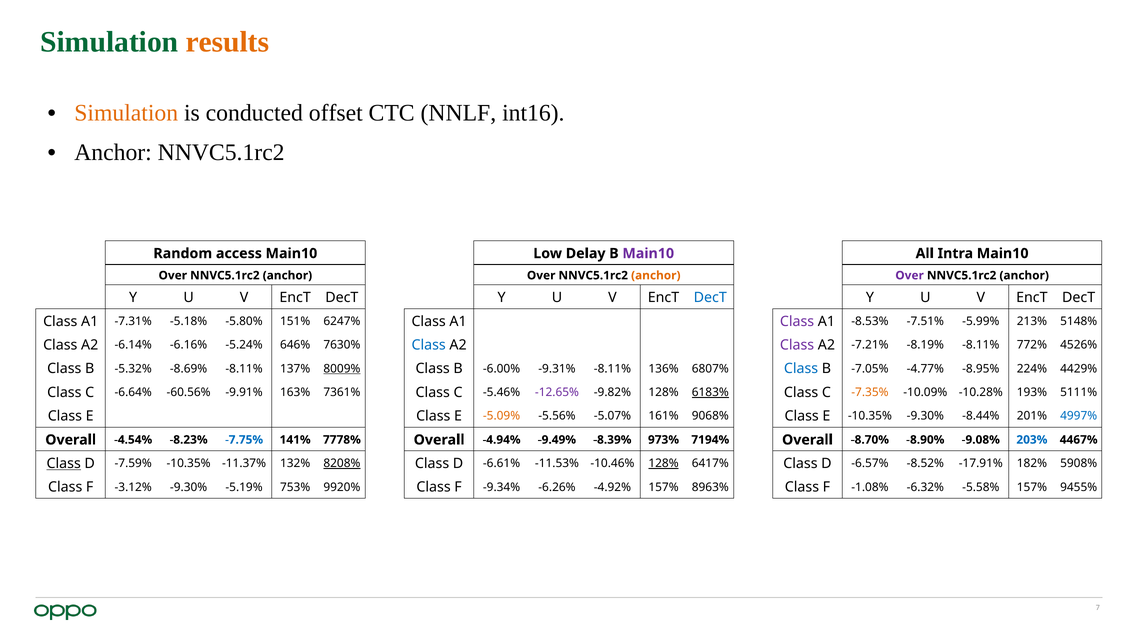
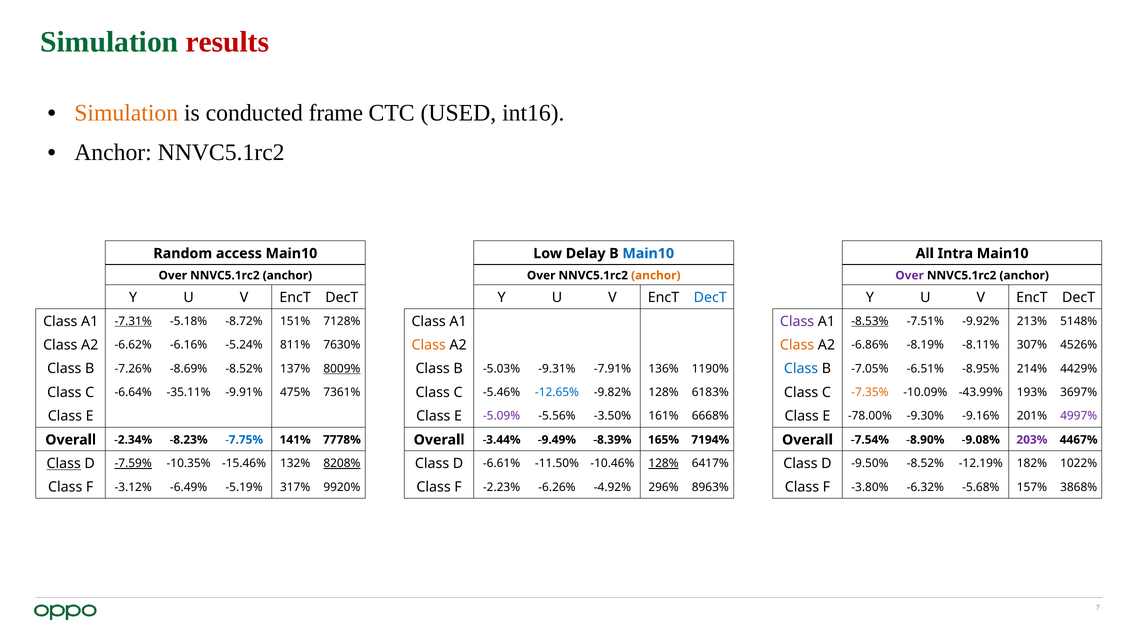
results colour: orange -> red
offset: offset -> frame
NNLF: NNLF -> USED
Main10 at (648, 254) colour: purple -> blue
-7.31% underline: none -> present
-5.80%: -5.80% -> -8.72%
6247%: 6247% -> 7128%
-8.53% underline: none -> present
-5.99%: -5.99% -> -9.92%
-6.14%: -6.14% -> -6.62%
646%: 646% -> 811%
Class at (429, 345) colour: blue -> orange
Class at (797, 345) colour: purple -> orange
-7.21%: -7.21% -> -6.86%
772%: 772% -> 307%
-5.32%: -5.32% -> -7.26%
-8.69% -8.11%: -8.11% -> -8.52%
-6.00%: -6.00% -> -5.03%
-9.31% -8.11%: -8.11% -> -7.91%
6807%: 6807% -> 1190%
-4.77%: -4.77% -> -6.51%
224%: 224% -> 214%
-60.56%: -60.56% -> -35.11%
163%: 163% -> 475%
-12.65% colour: purple -> blue
6183% underline: present -> none
-10.28%: -10.28% -> -43.99%
5111%: 5111% -> 3697%
-5.09% colour: orange -> purple
-5.07%: -5.07% -> -3.50%
9068%: 9068% -> 6668%
E -10.35%: -10.35% -> -78.00%
-8.44%: -8.44% -> -9.16%
4997% colour: blue -> purple
-4.54%: -4.54% -> -2.34%
-4.94%: -4.94% -> -3.44%
973%: 973% -> 165%
-8.70%: -8.70% -> -7.54%
203% colour: blue -> purple
-7.59% underline: none -> present
-11.37%: -11.37% -> -15.46%
-11.53%: -11.53% -> -11.50%
-6.57%: -6.57% -> -9.50%
-17.91%: -17.91% -> -12.19%
5908%: 5908% -> 1022%
-3.12% -9.30%: -9.30% -> -6.49%
753%: 753% -> 317%
-9.34%: -9.34% -> -2.23%
-4.92% 157%: 157% -> 296%
-1.08%: -1.08% -> -3.80%
-5.58%: -5.58% -> -5.68%
9455%: 9455% -> 3868%
